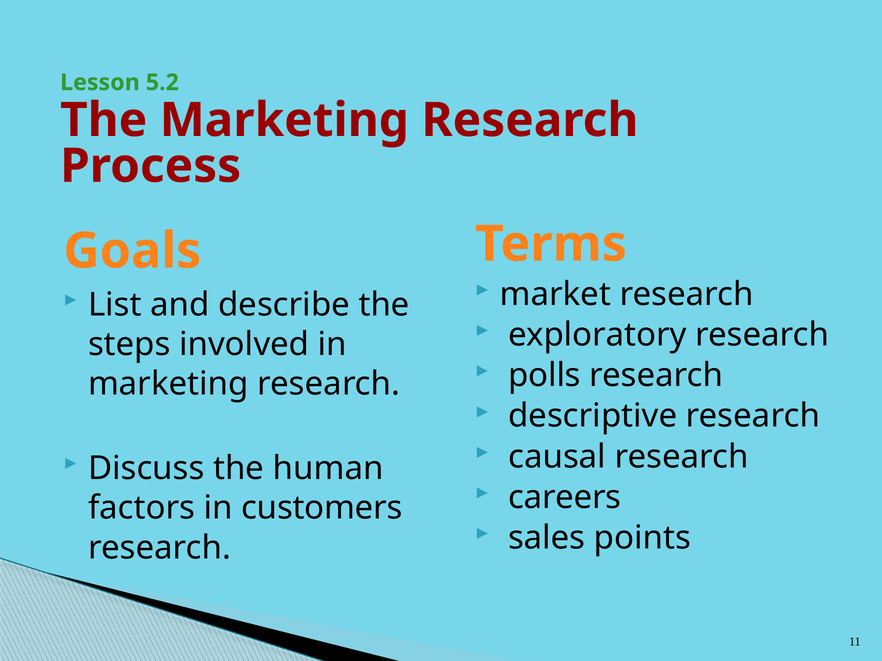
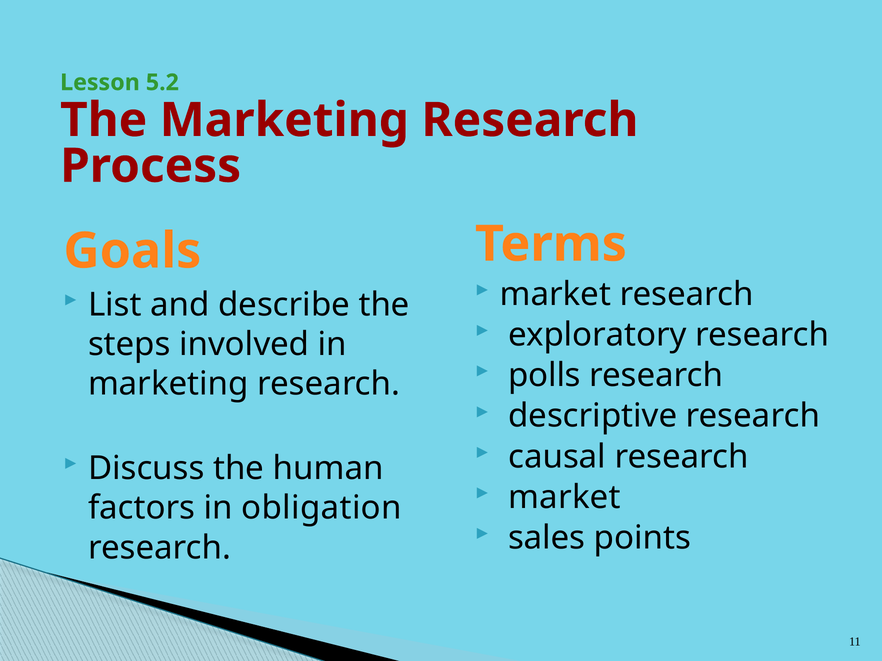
careers at (565, 498): careers -> market
customers: customers -> obligation
